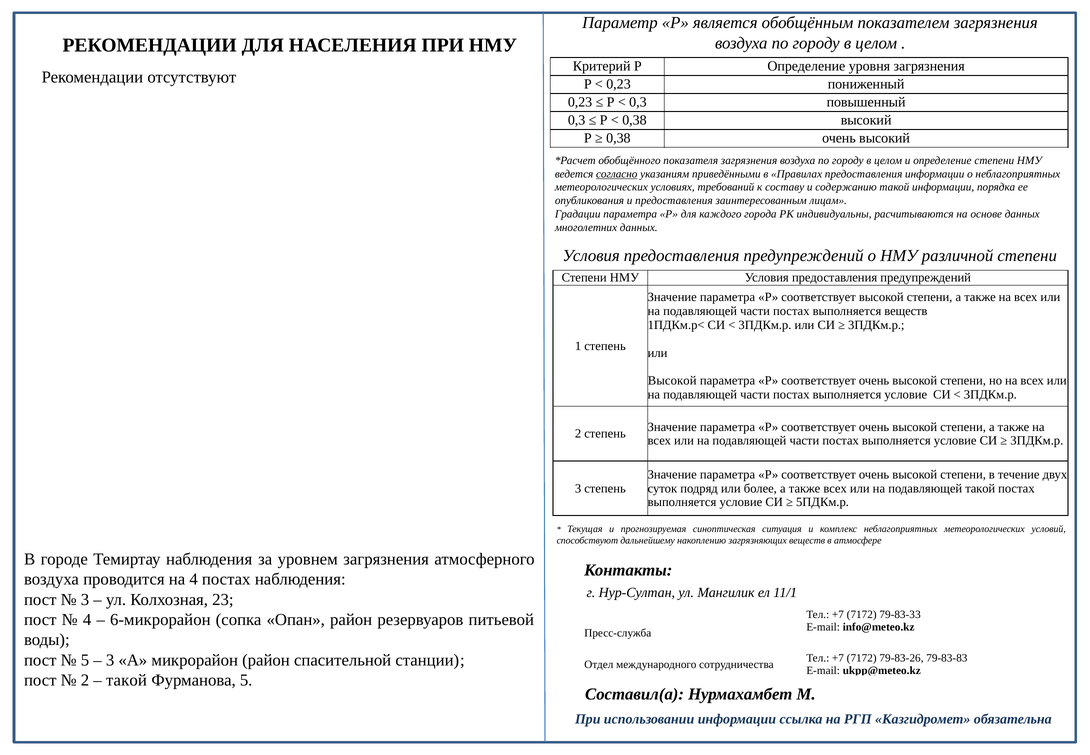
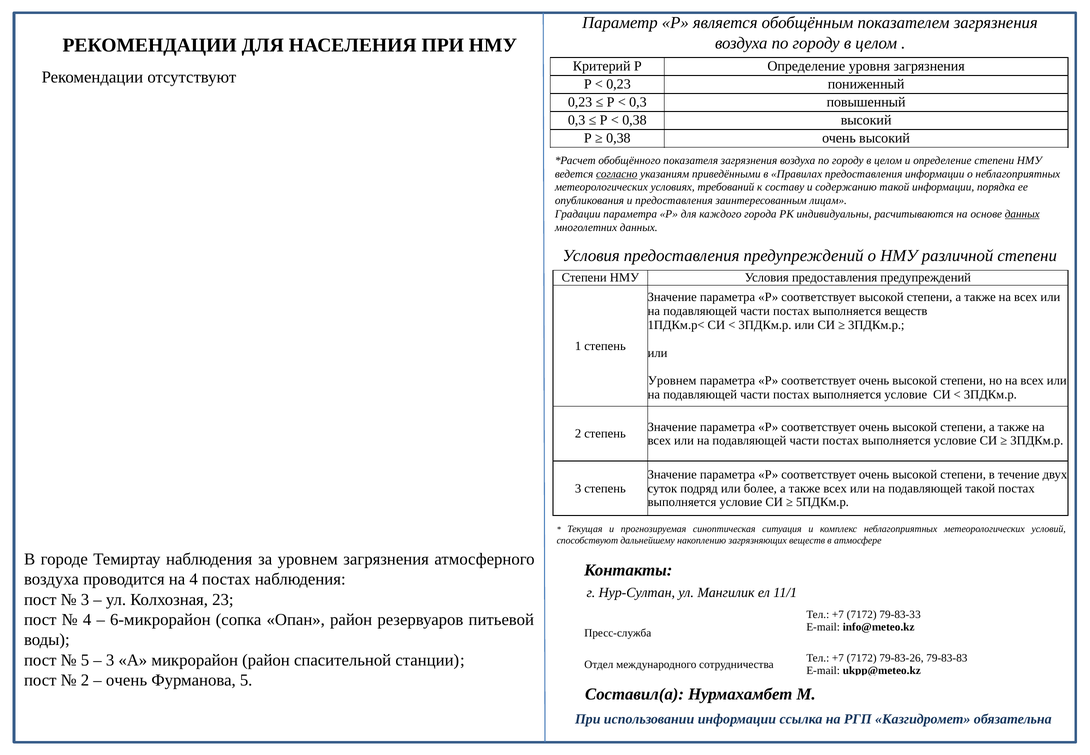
данных at (1022, 214) underline: none -> present
Высокой at (672, 381): Высокой -> Уровнем
такой at (127, 680): такой -> очень
